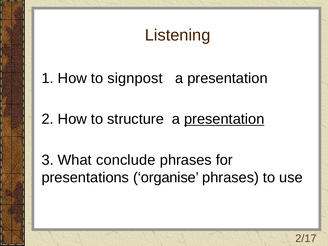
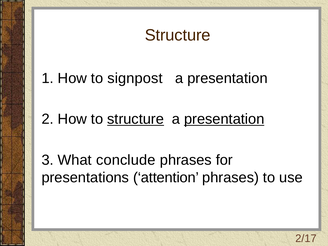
Listening at (178, 35): Listening -> Structure
structure at (136, 119) underline: none -> present
organise: organise -> attention
